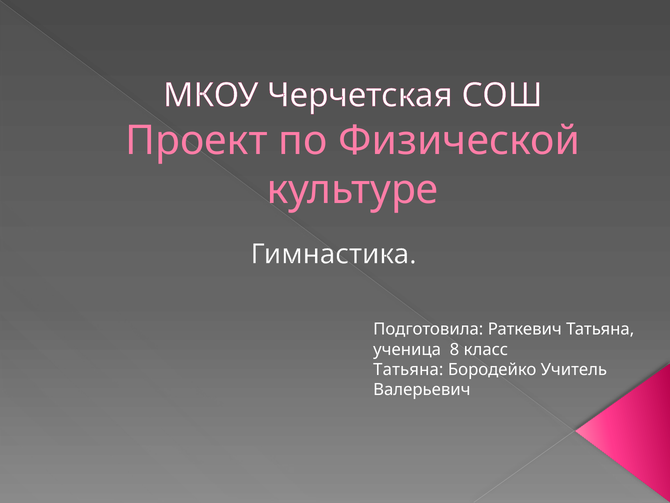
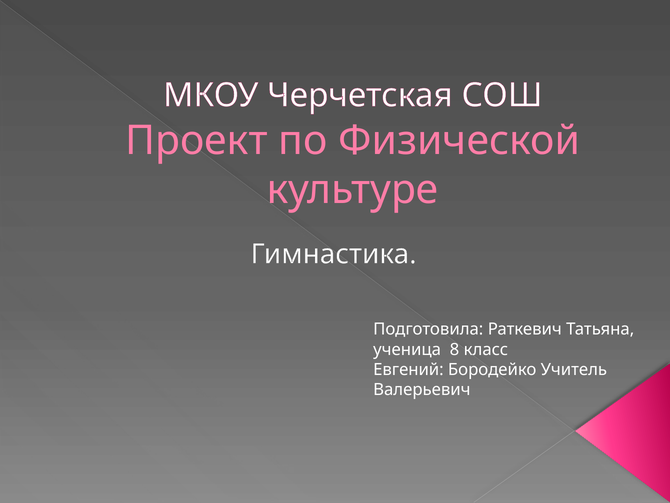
Татьяна at (408, 369): Татьяна -> Евгений
